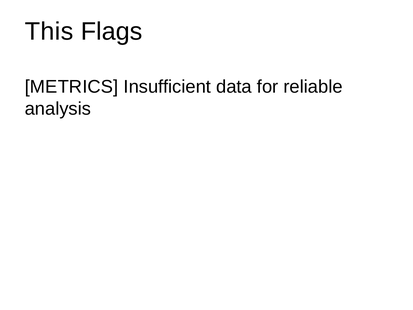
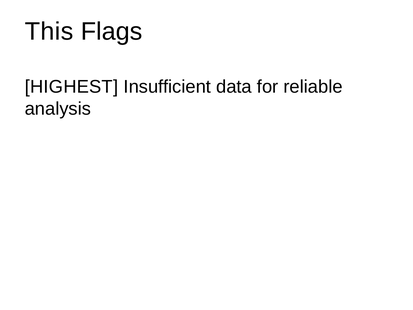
METRICS: METRICS -> HIGHEST
